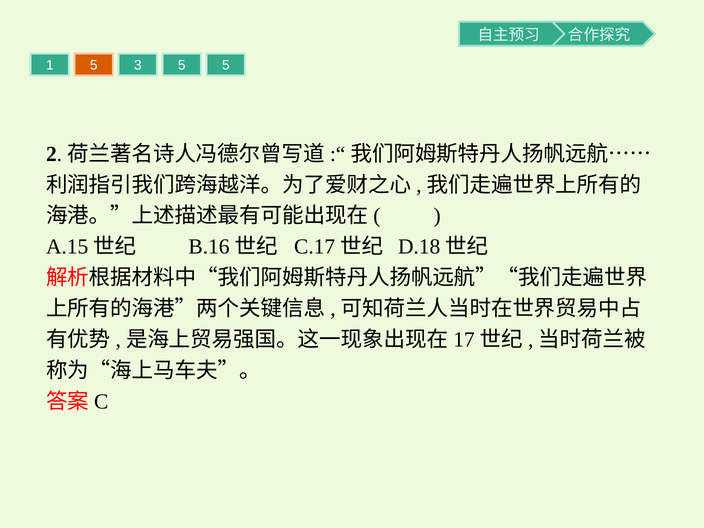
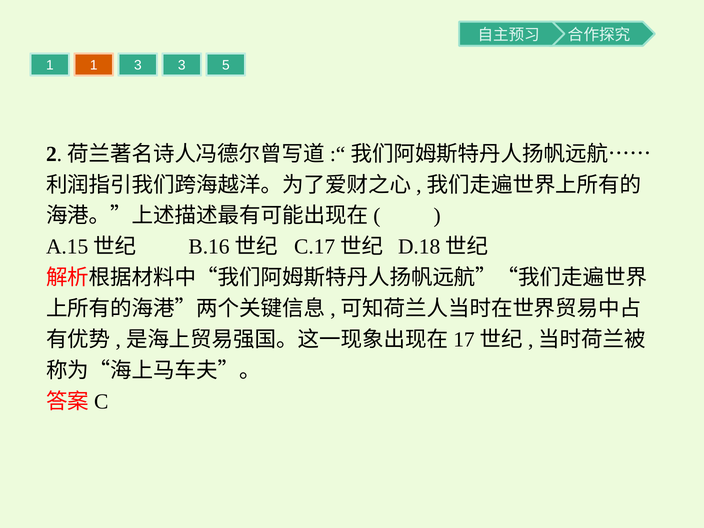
1 5: 5 -> 1
3 5: 5 -> 3
